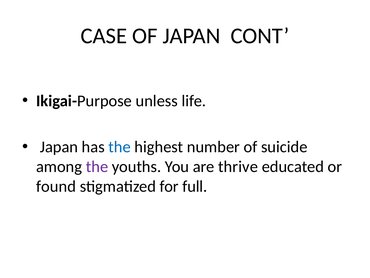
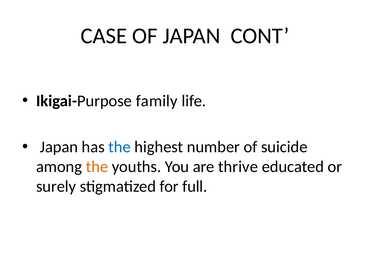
unless: unless -> family
the at (97, 166) colour: purple -> orange
found: found -> surely
